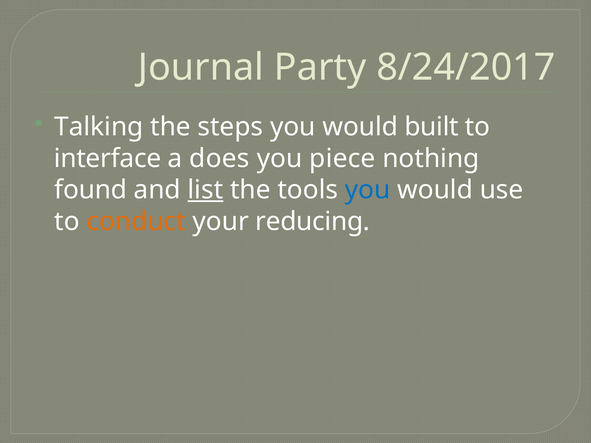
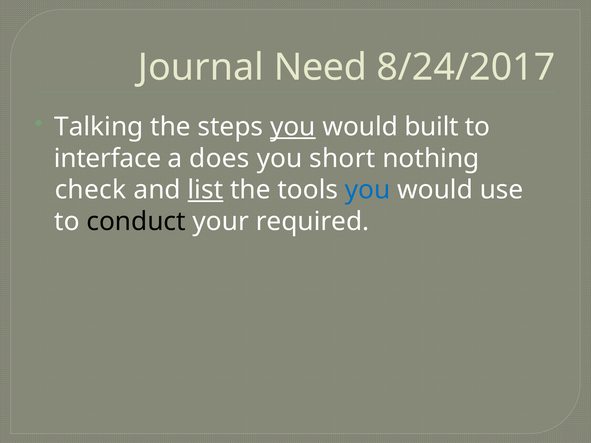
Party: Party -> Need
you at (293, 127) underline: none -> present
piece: piece -> short
found: found -> check
conduct colour: orange -> black
reducing: reducing -> required
